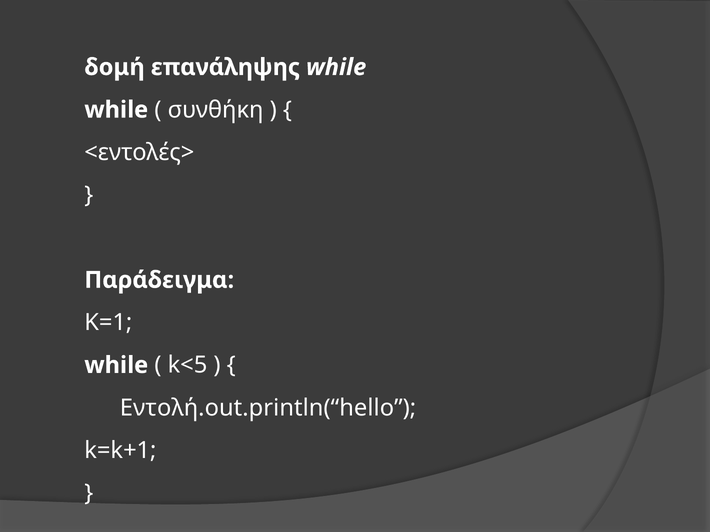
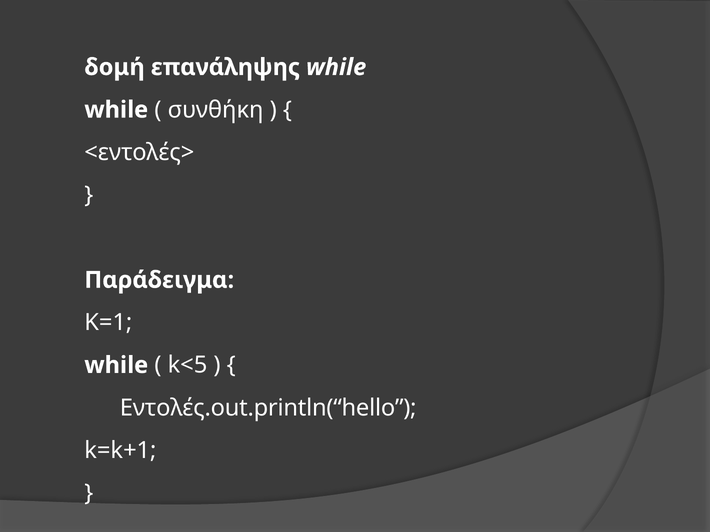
Εντολή.out.println(“hello: Εντολή.out.println(“hello -> Εντολές.out.println(“hello
